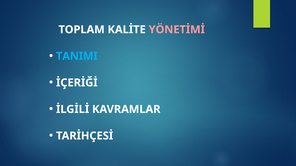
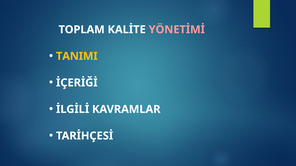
TANIMI colour: light blue -> yellow
